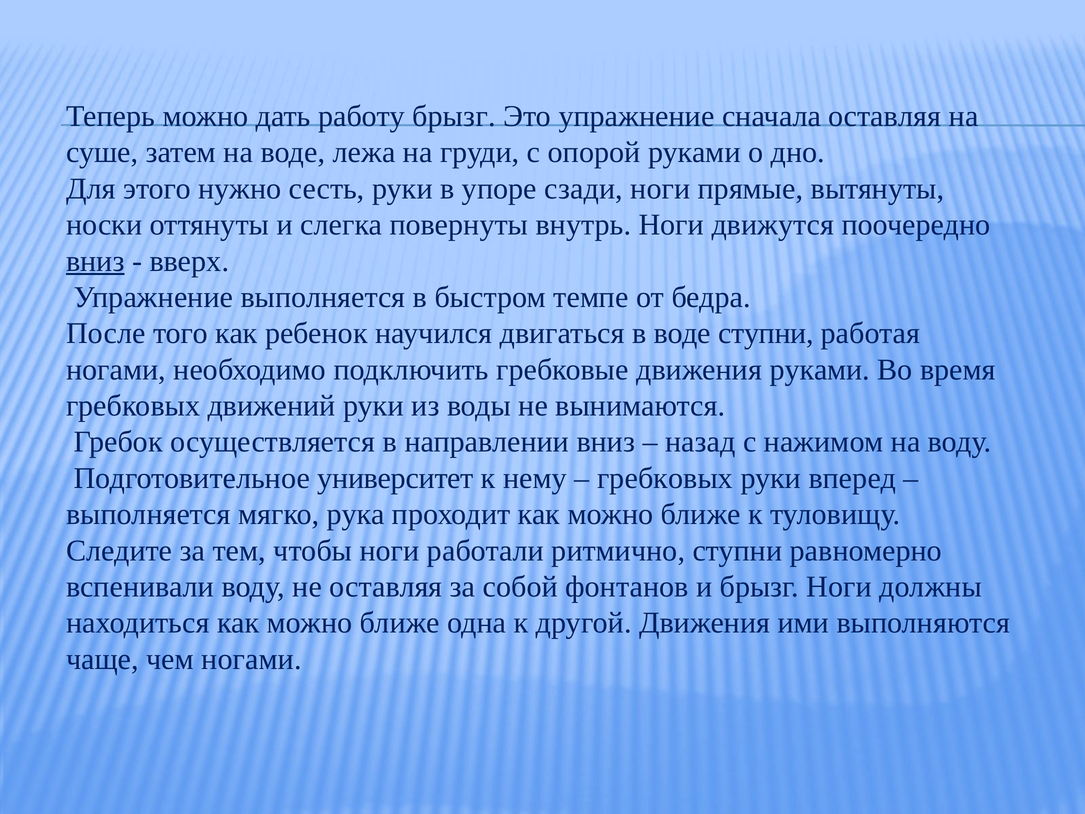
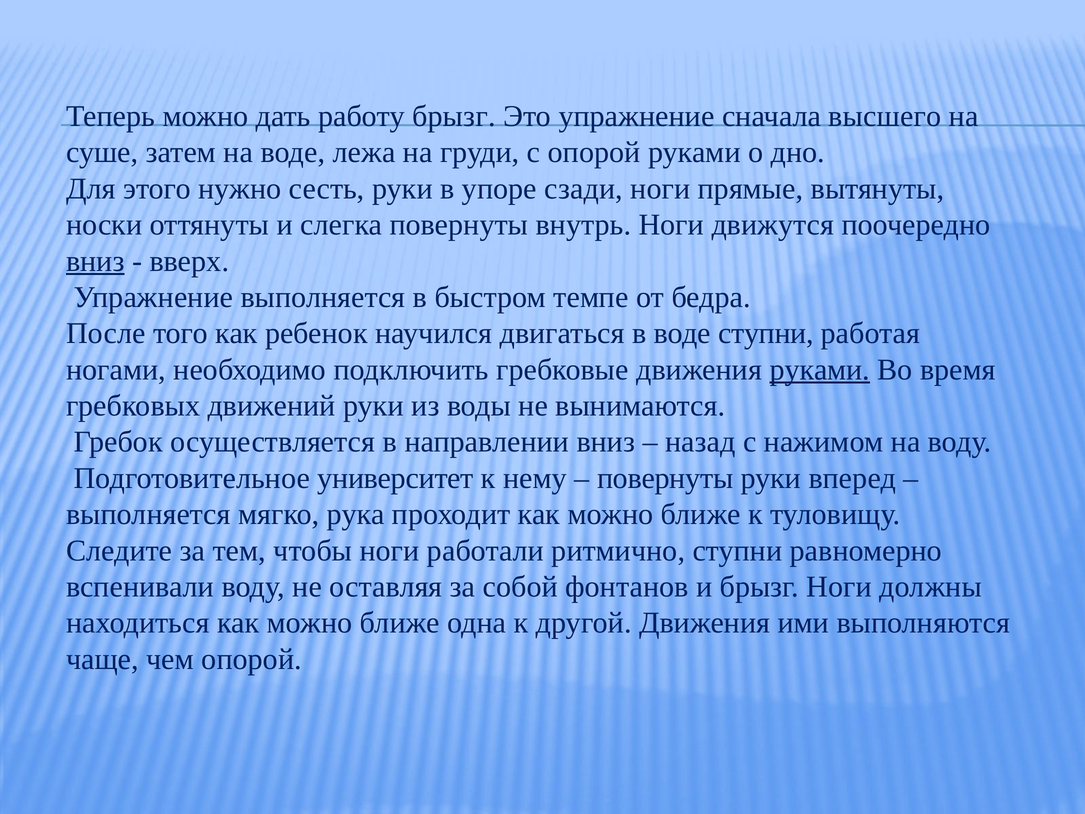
сначала оставляя: оставляя -> высшего
руками at (820, 370) underline: none -> present
гребковых at (665, 478): гребковых -> повернуты
чем ногами: ногами -> опорой
